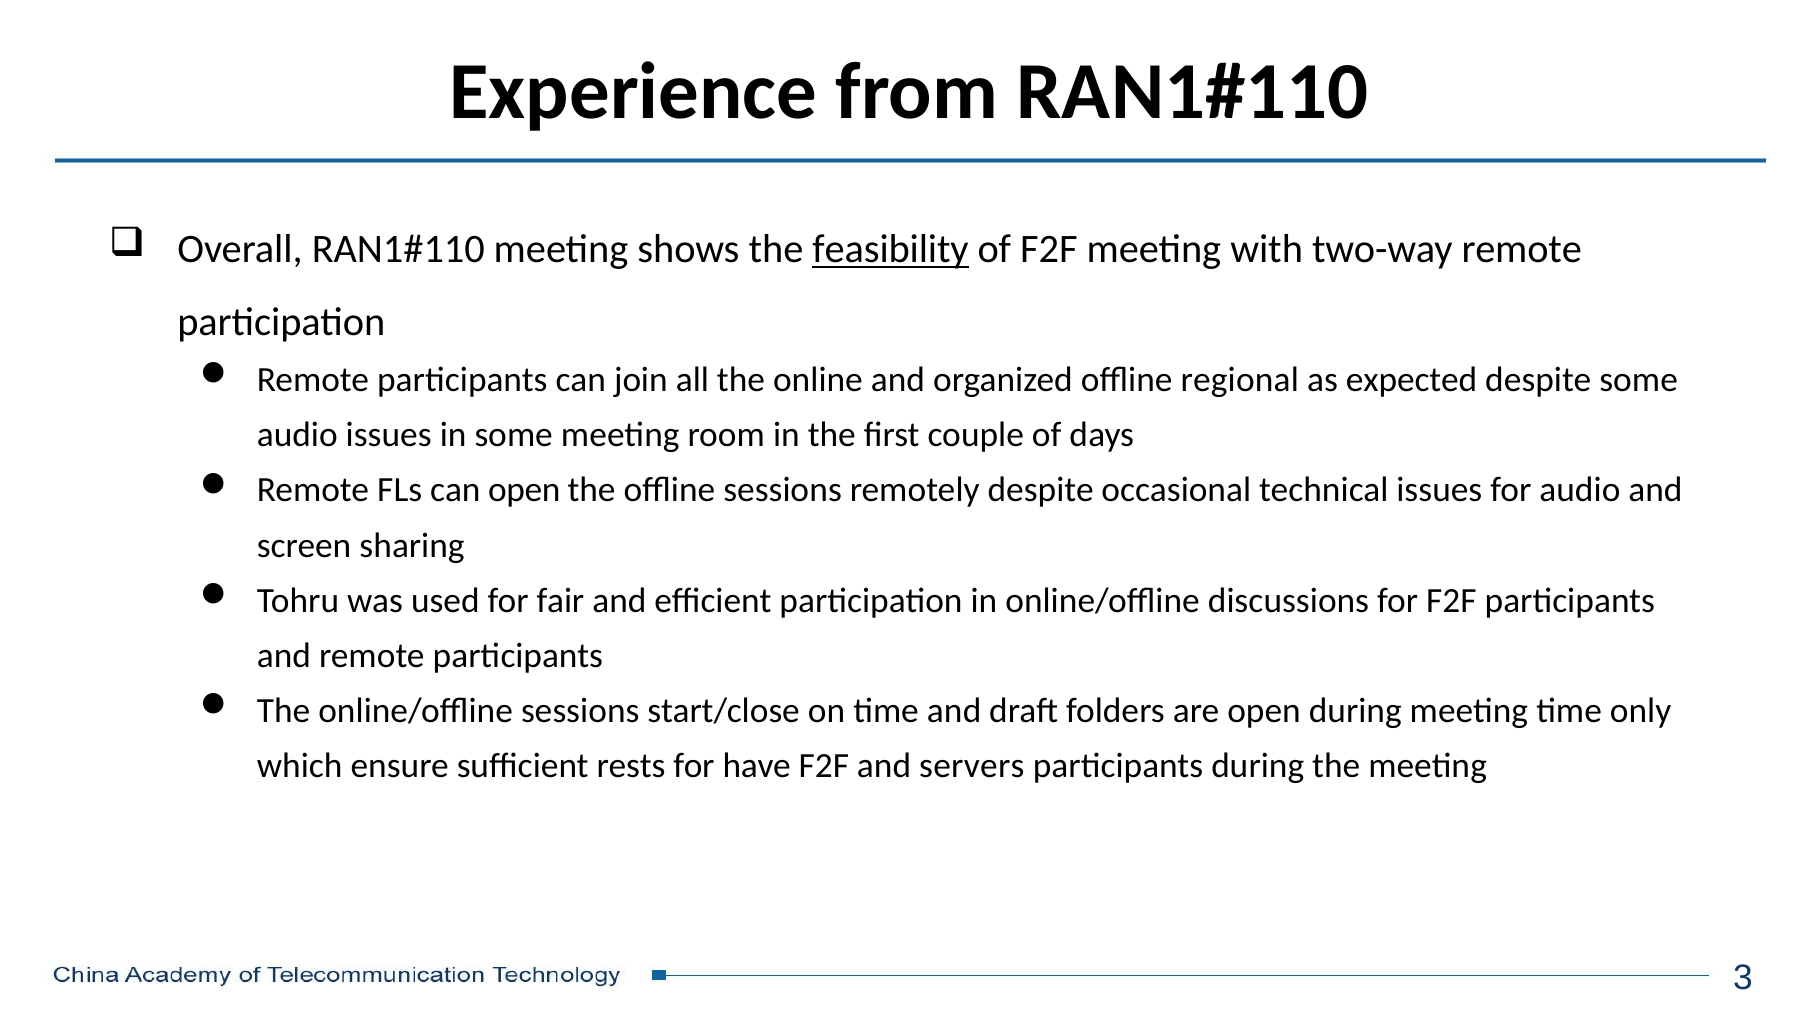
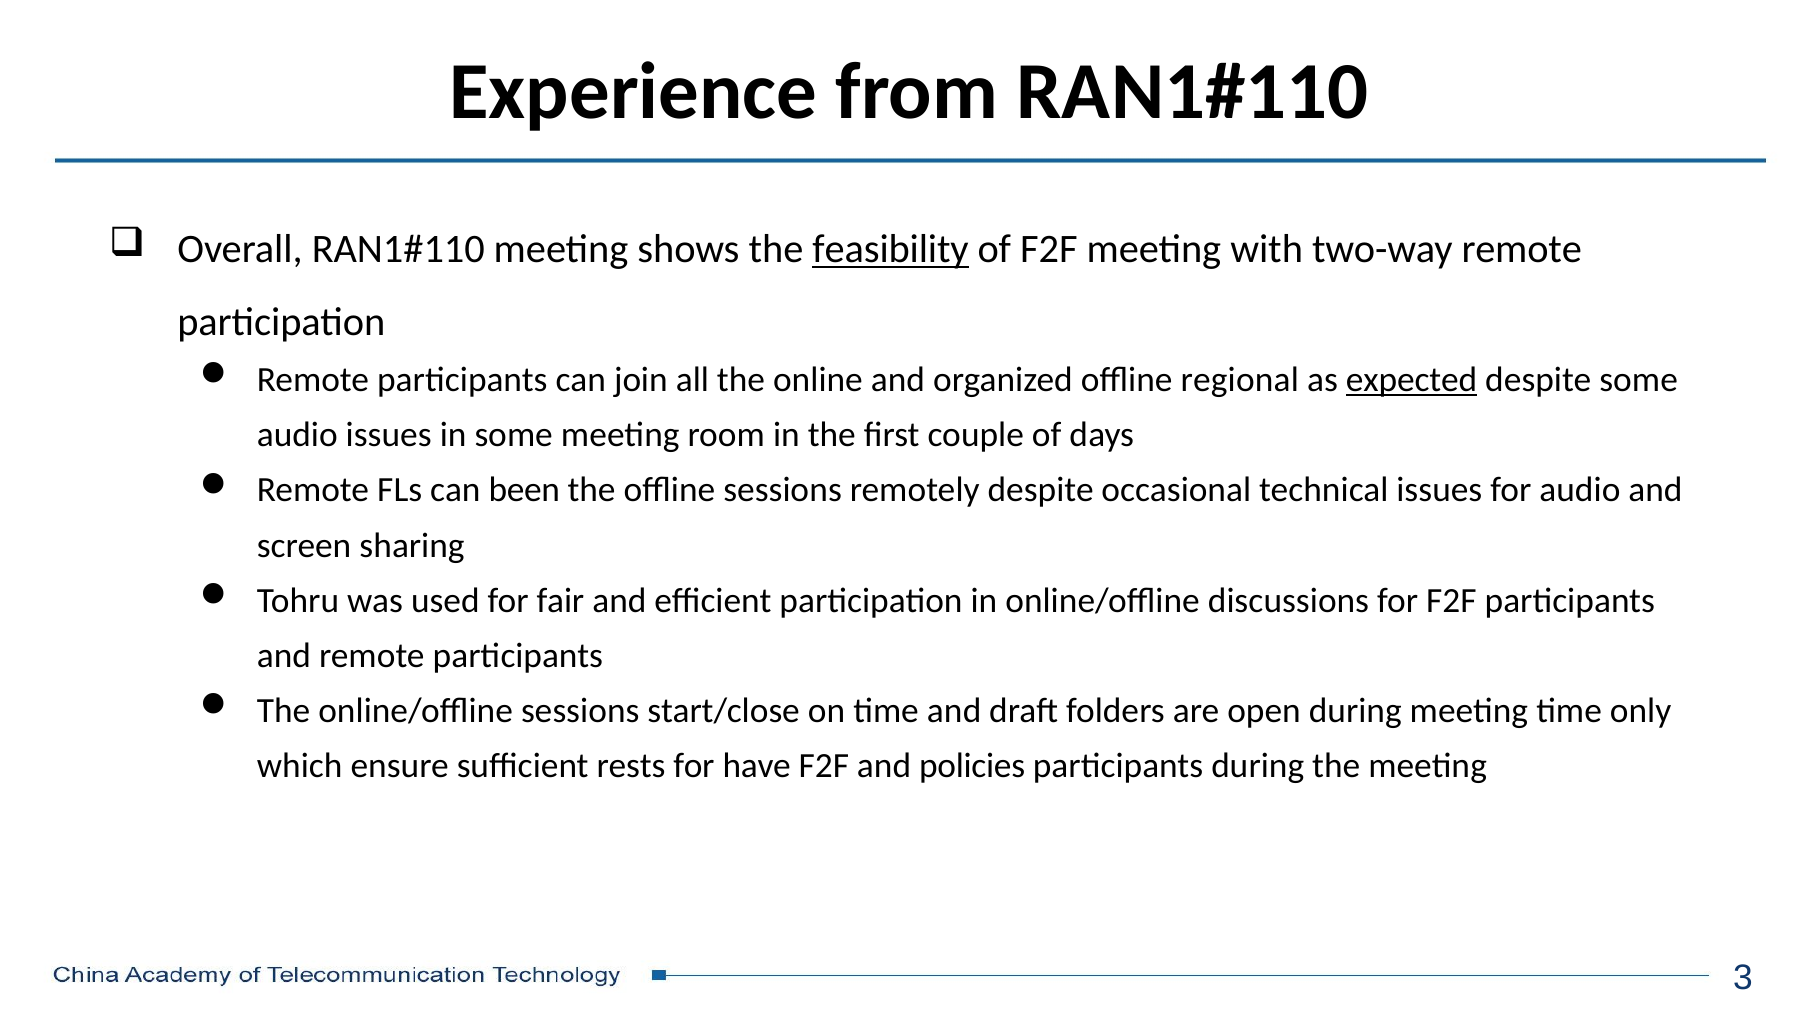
expected underline: none -> present
can open: open -> been
servers: servers -> policies
